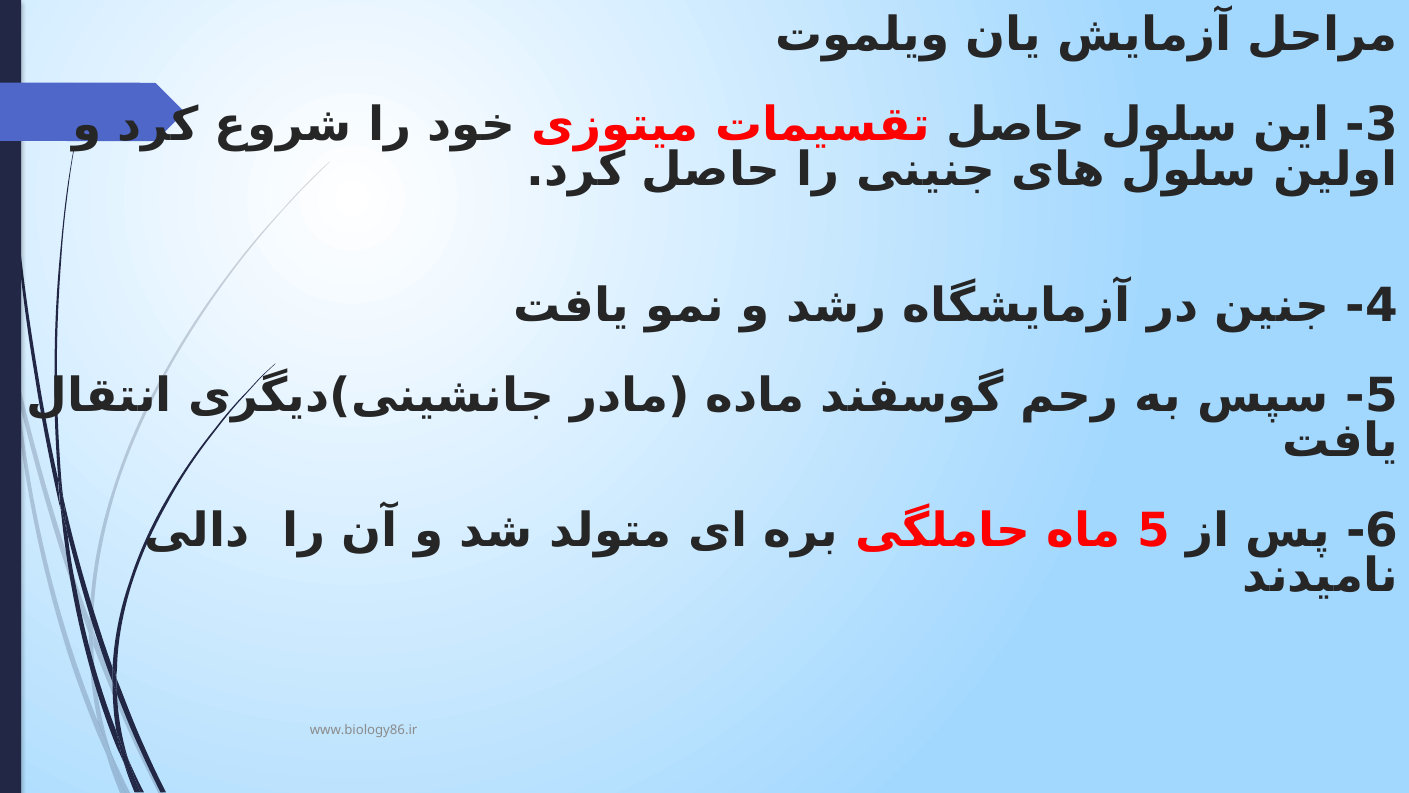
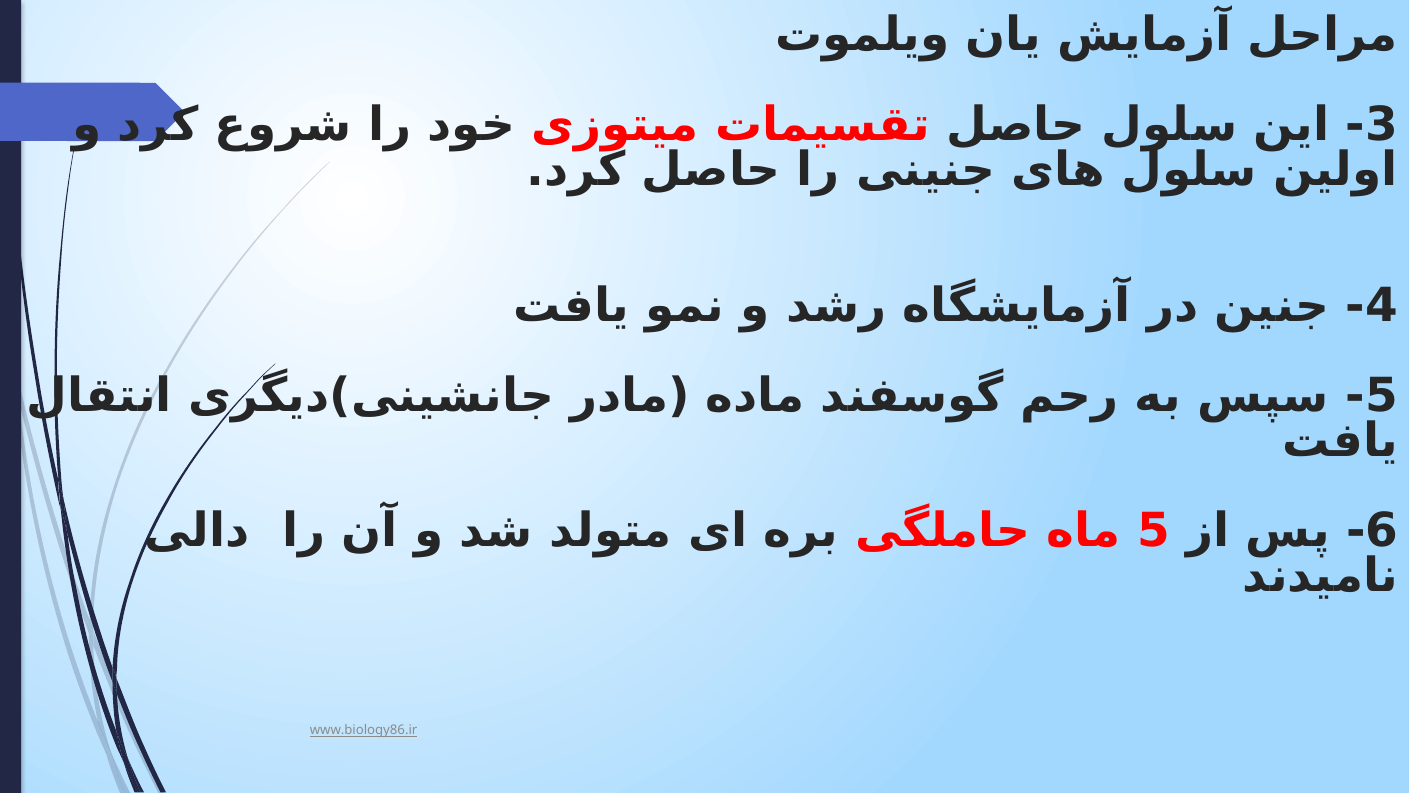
www.biology86.ir underline: none -> present
